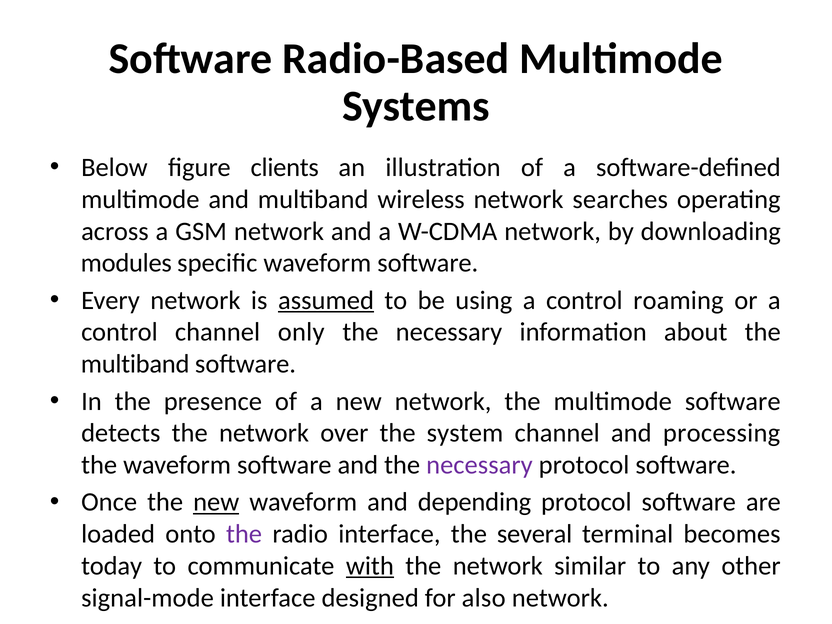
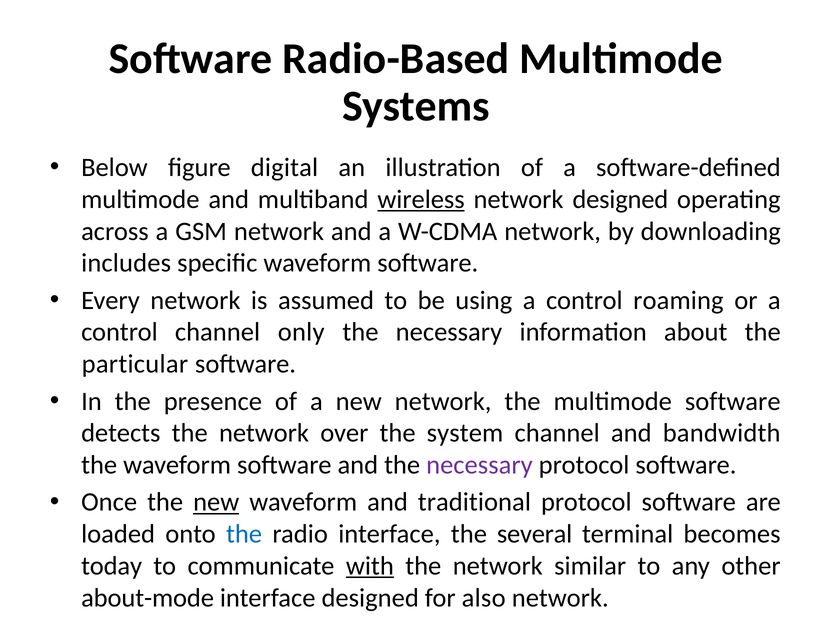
clients: clients -> digital
wireless underline: none -> present
network searches: searches -> designed
modules: modules -> includes
assumed underline: present -> none
multiband at (135, 364): multiband -> particular
processing: processing -> bandwidth
depending: depending -> traditional
the at (244, 534) colour: purple -> blue
signal-mode: signal-mode -> about-mode
